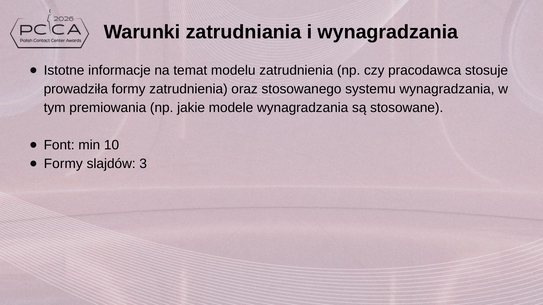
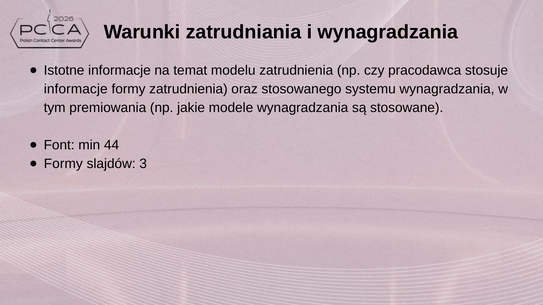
prowadziła at (76, 89): prowadziła -> informacje
10: 10 -> 44
